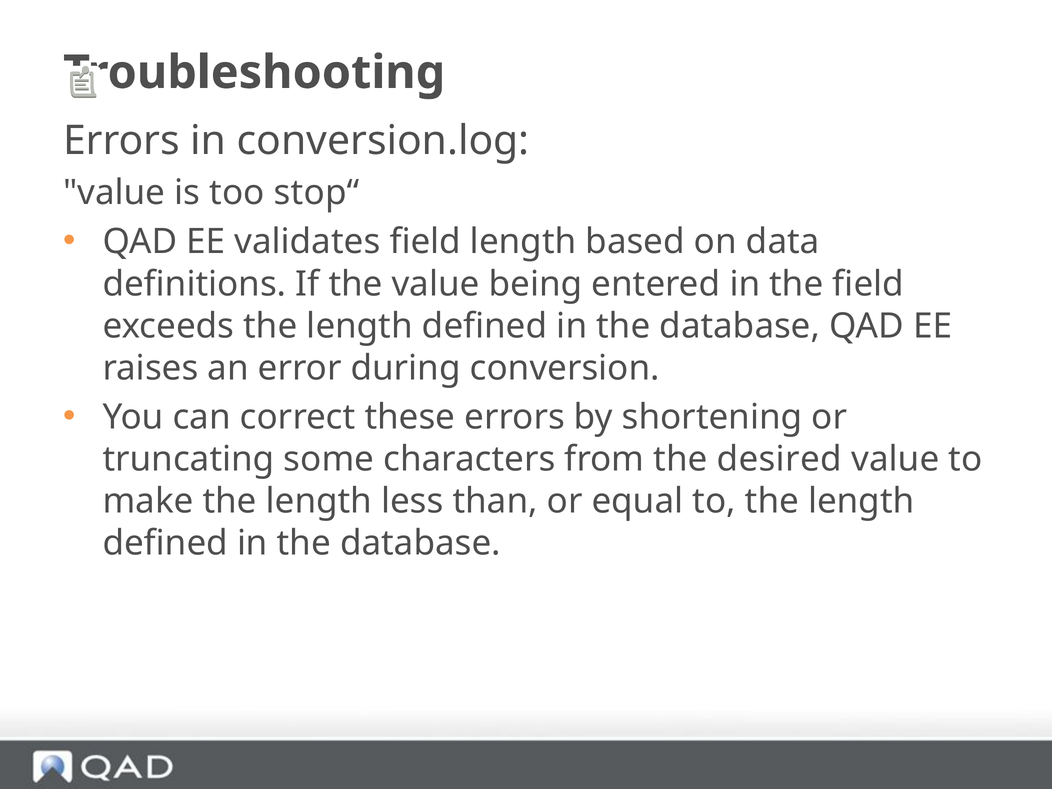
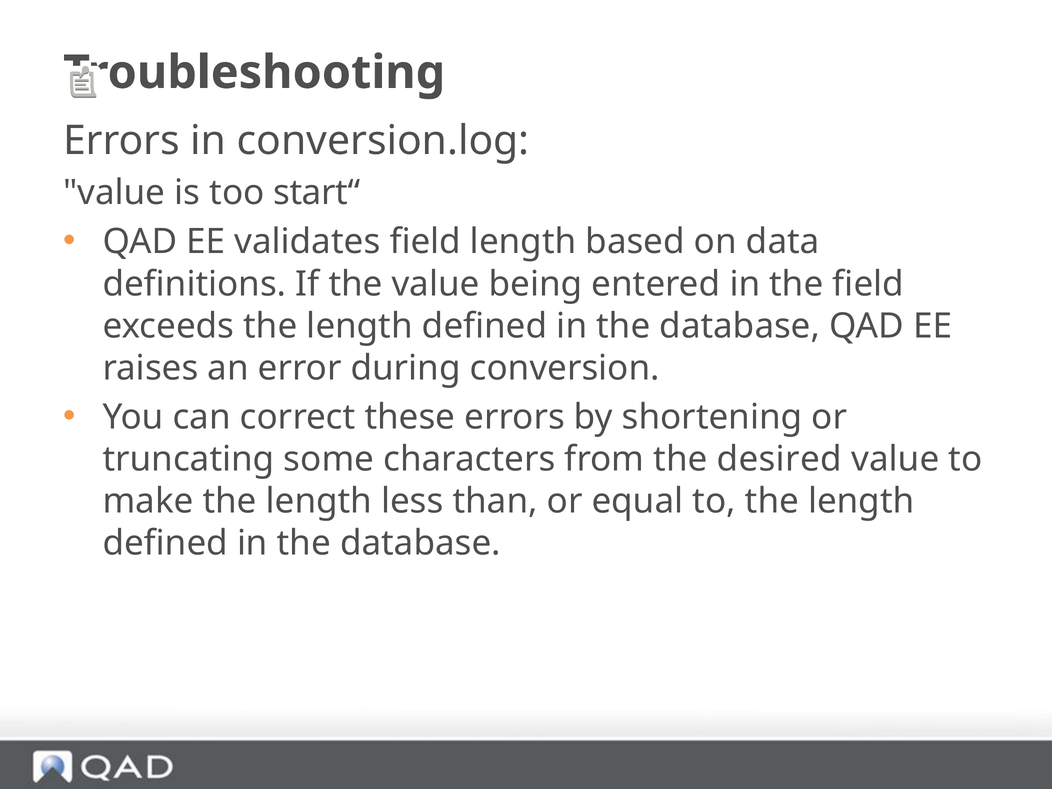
stop“: stop“ -> start“
